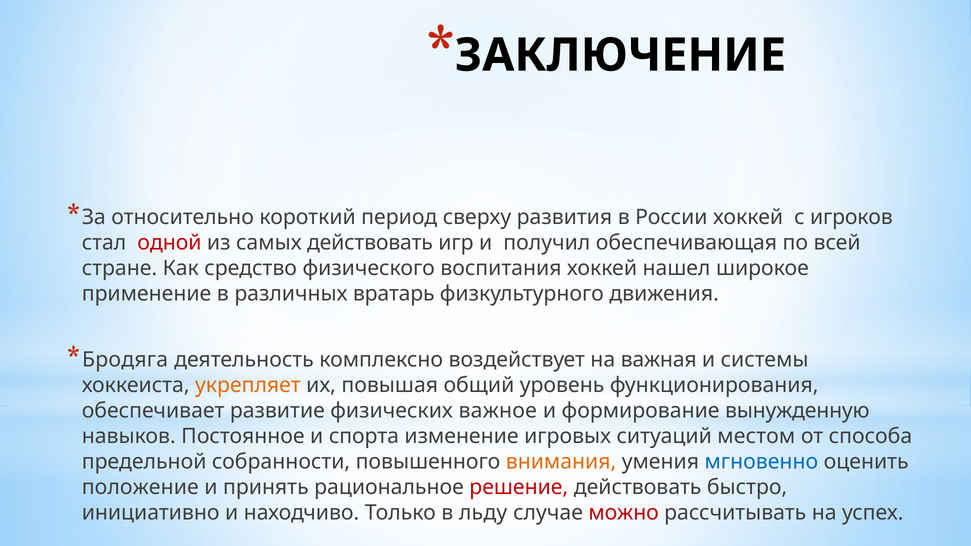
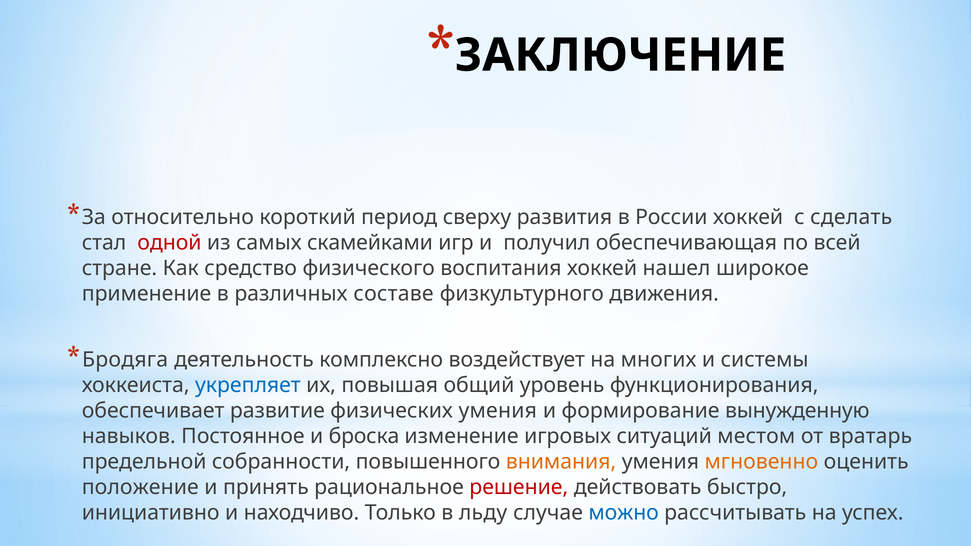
игроков: игроков -> сделать
самых действовать: действовать -> скамейками
вратарь: вратарь -> составе
важная: важная -> многих
укрепляет colour: orange -> blue
физических важное: важное -> умения
спорта: спорта -> броска
способа: способа -> вратарь
мгновенно colour: blue -> orange
можно colour: red -> blue
